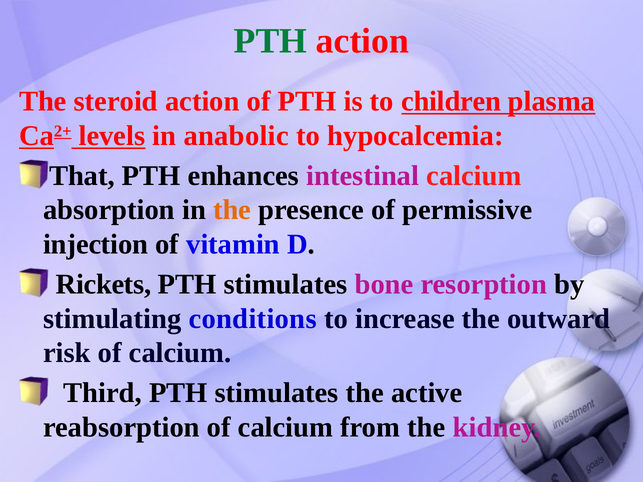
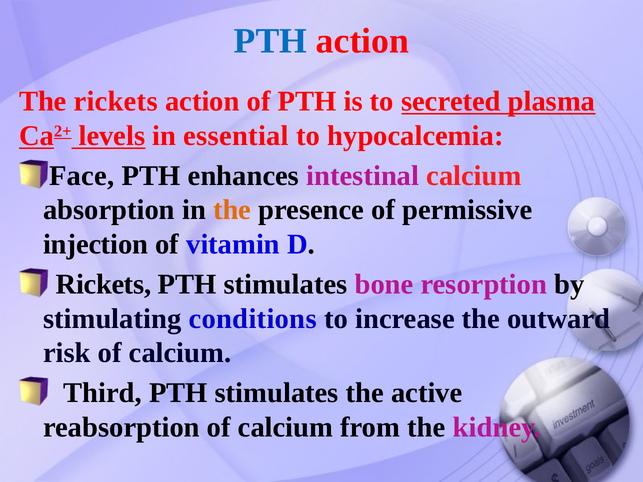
PTH at (270, 41) colour: green -> blue
The steroid: steroid -> rickets
children: children -> secreted
anabolic: anabolic -> essential
That: That -> Face
